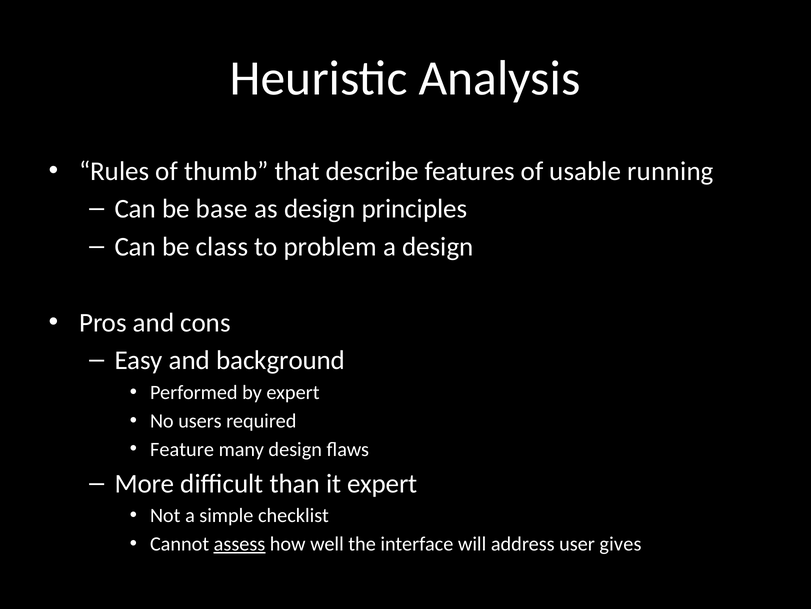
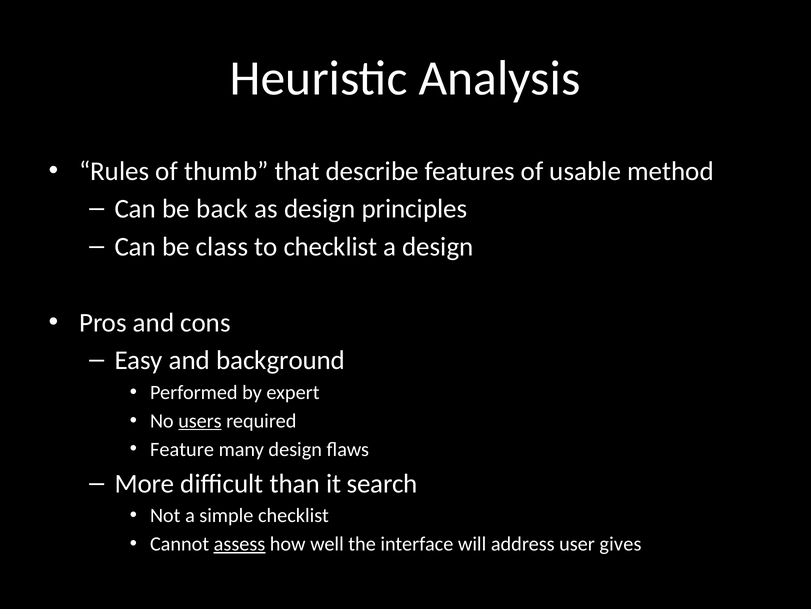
running: running -> method
base: base -> back
to problem: problem -> checklist
users underline: none -> present
it expert: expert -> search
